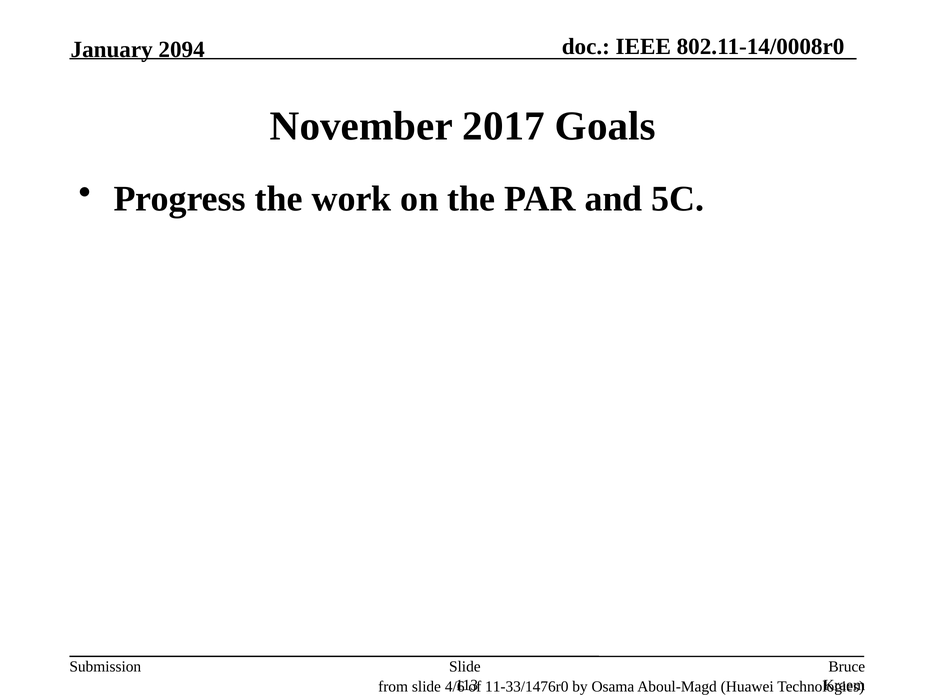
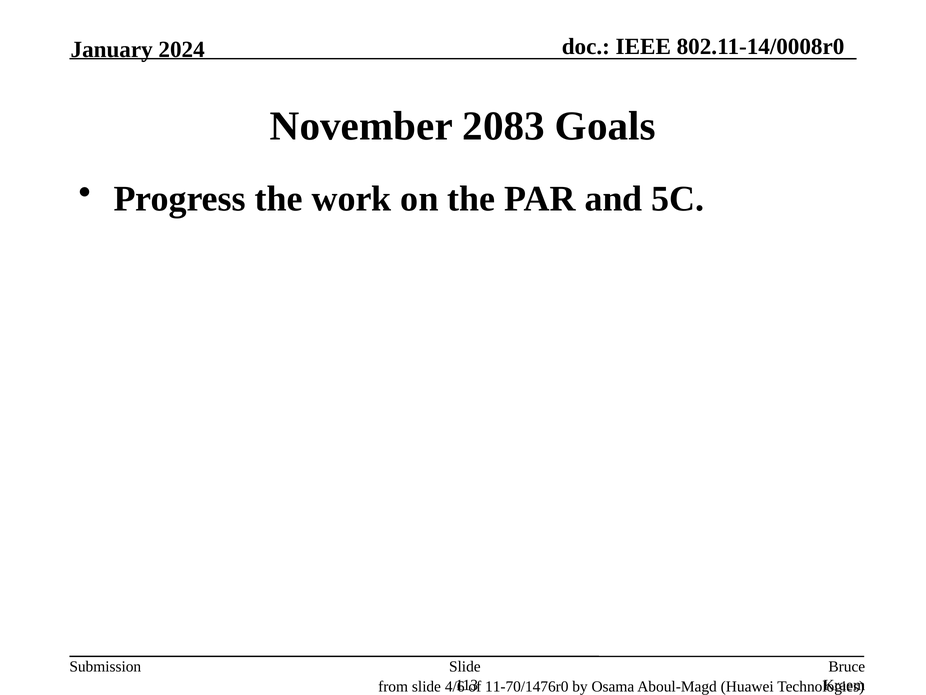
2094: 2094 -> 2024
2017: 2017 -> 2083
11-33/1476r0: 11-33/1476r0 -> 11-70/1476r0
